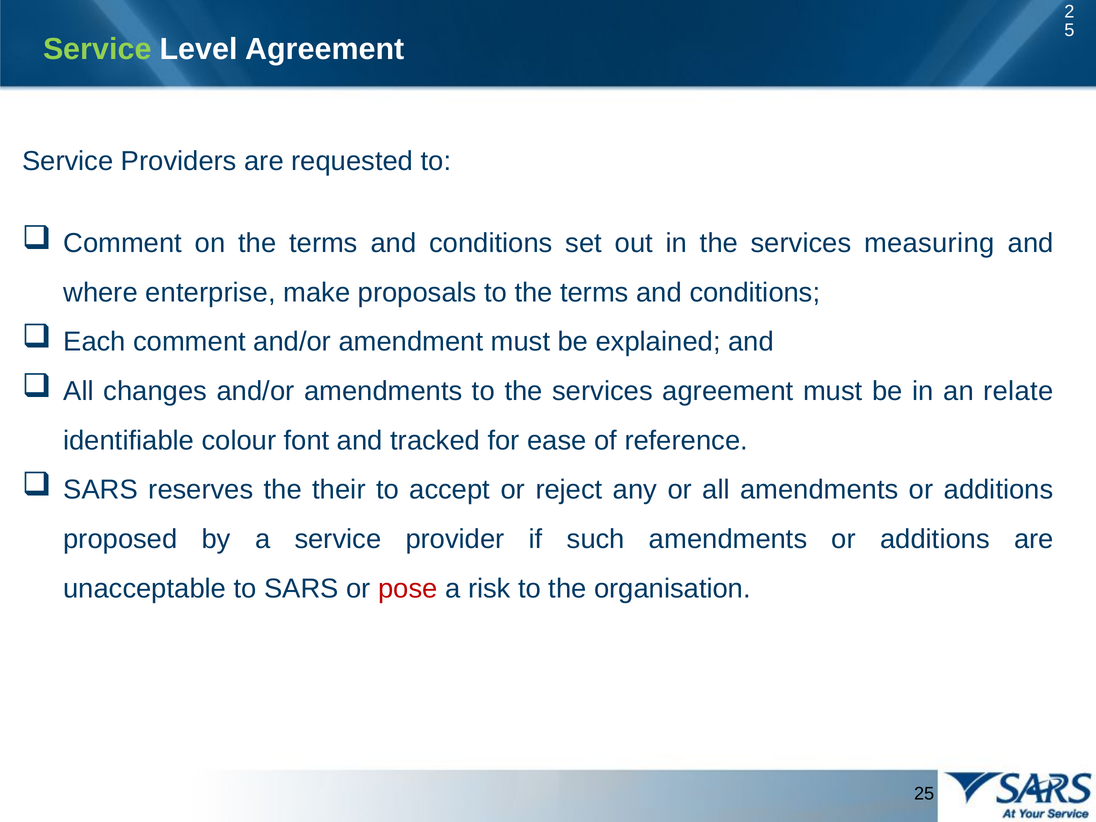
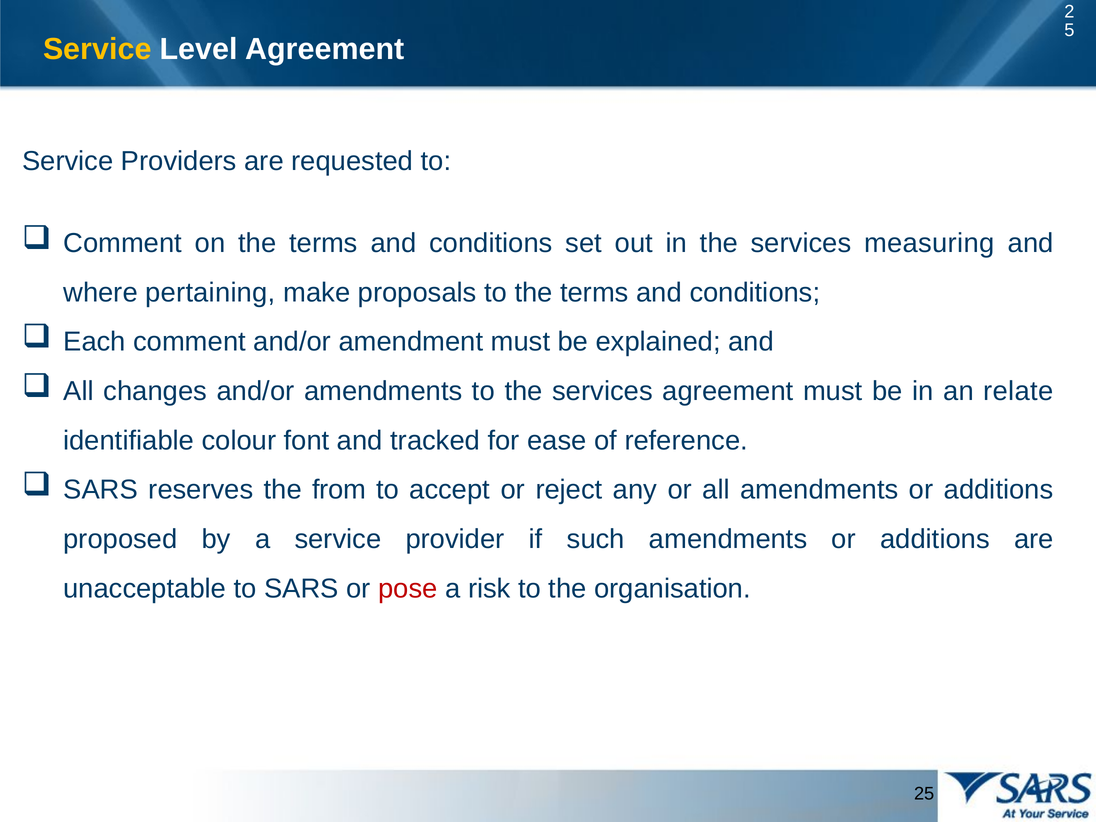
Service at (97, 49) colour: light green -> yellow
enterprise: enterprise -> pertaining
their: their -> from
